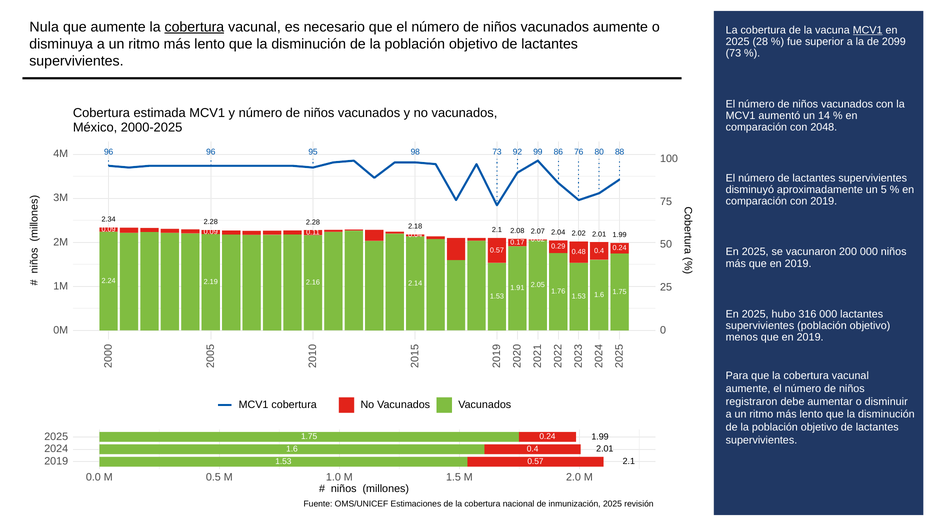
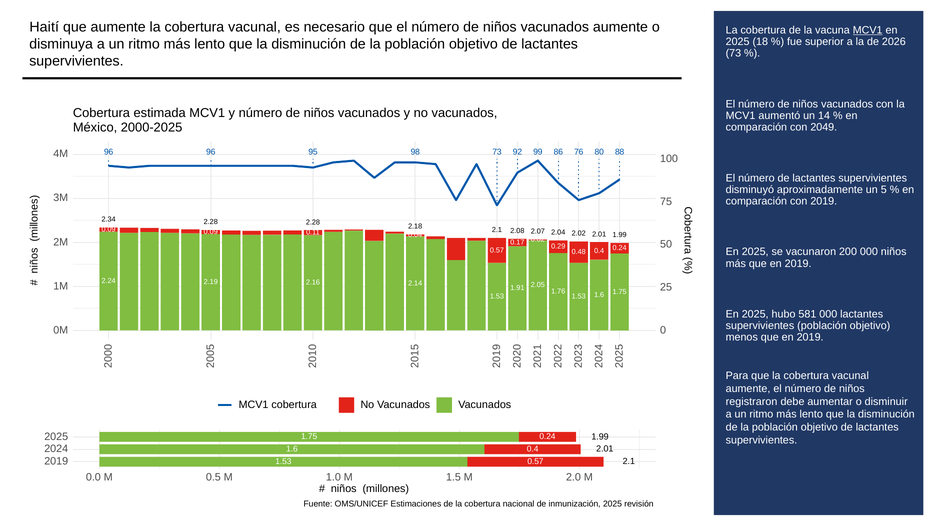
Nula: Nula -> Haití
cobertura at (194, 27) underline: present -> none
28: 28 -> 18
2099: 2099 -> 2026
2048: 2048 -> 2049
316: 316 -> 581
